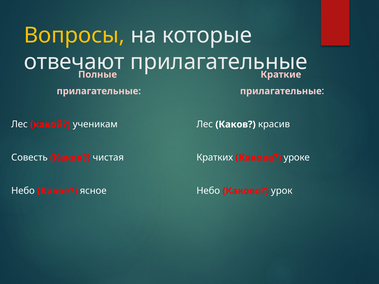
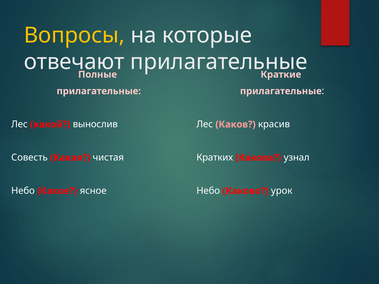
ученикам: ученикам -> вынослив
Каков colour: white -> pink
уроке: уроке -> узнал
